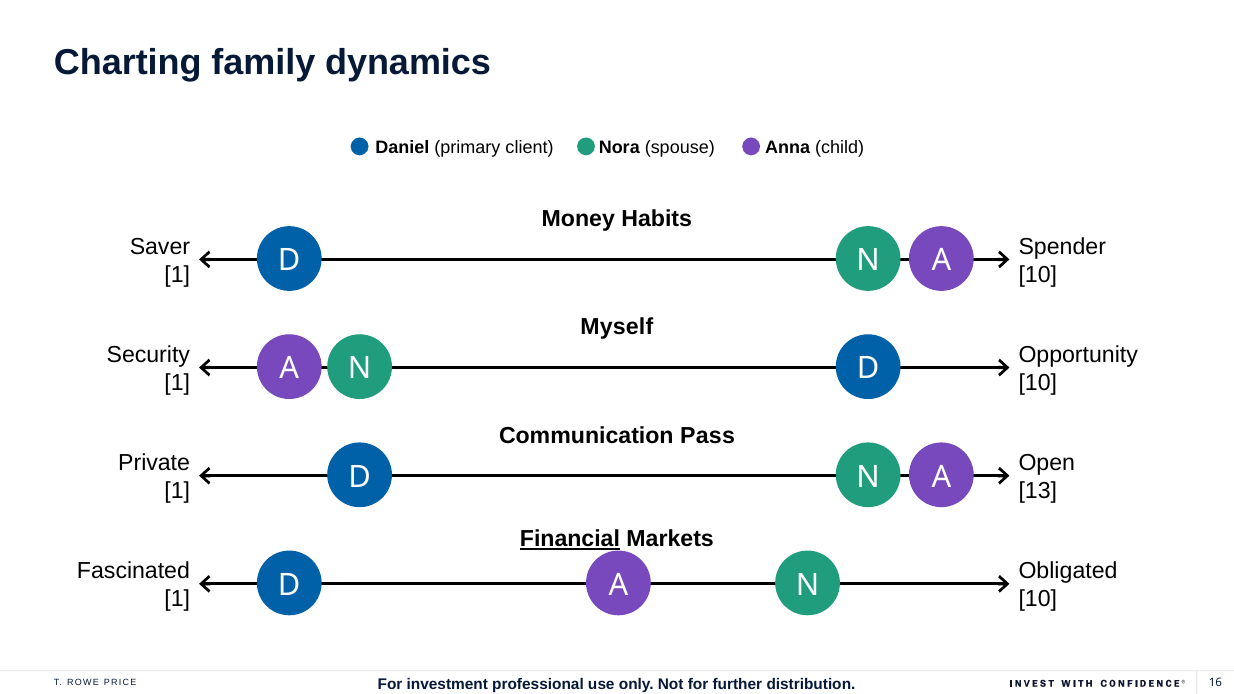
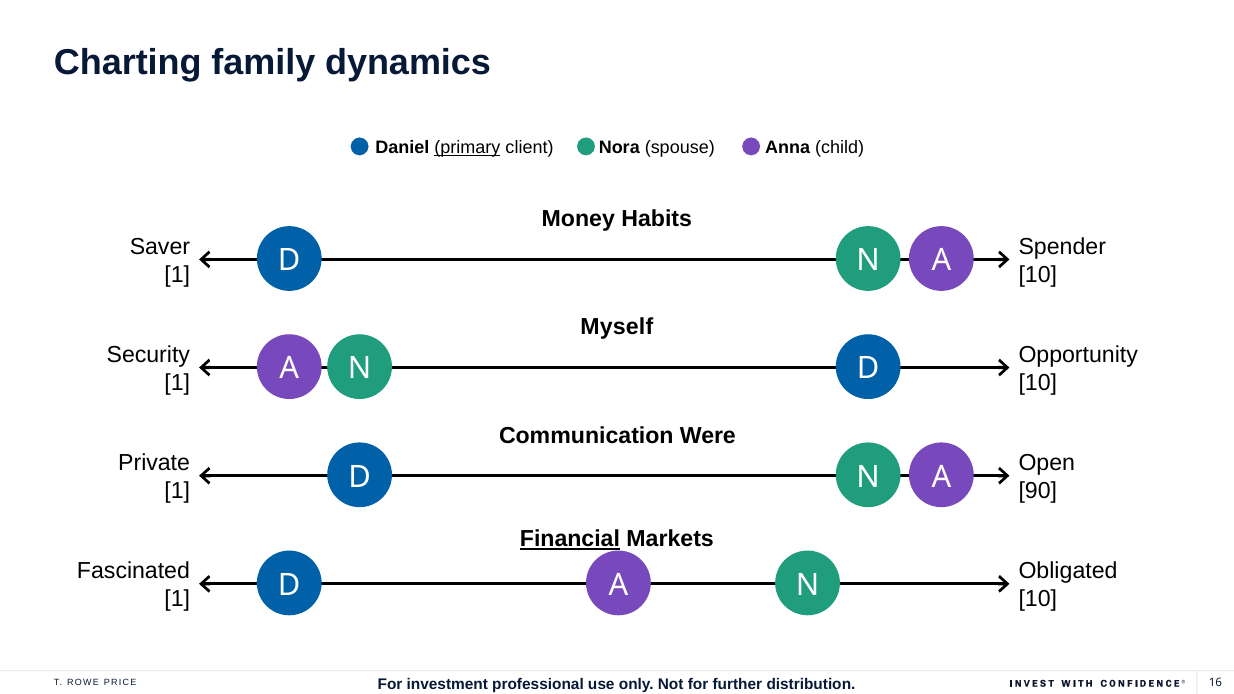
primary underline: none -> present
Pass: Pass -> Were
13: 13 -> 90
